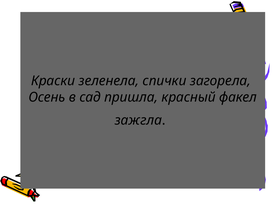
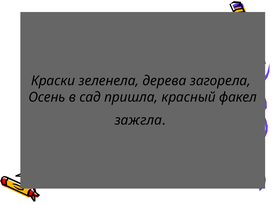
спички: спички -> дерева
